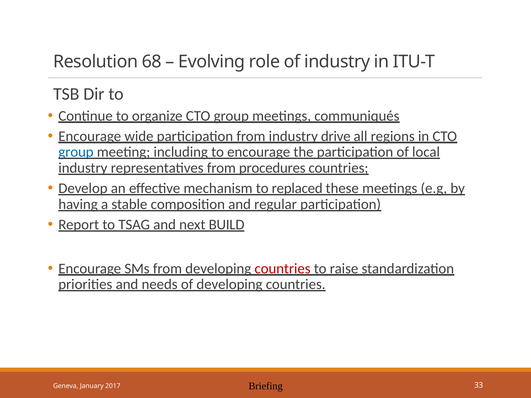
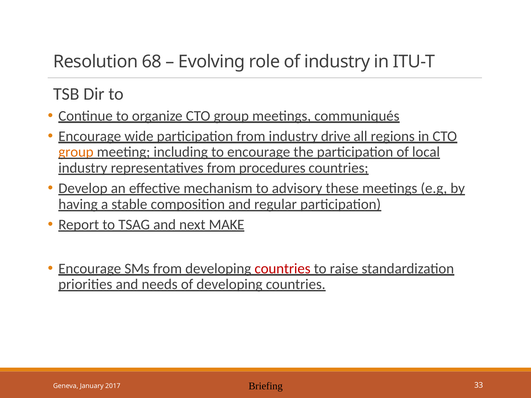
group at (76, 152) colour: blue -> orange
replaced: replaced -> advisory
BUILD: BUILD -> MAKE
